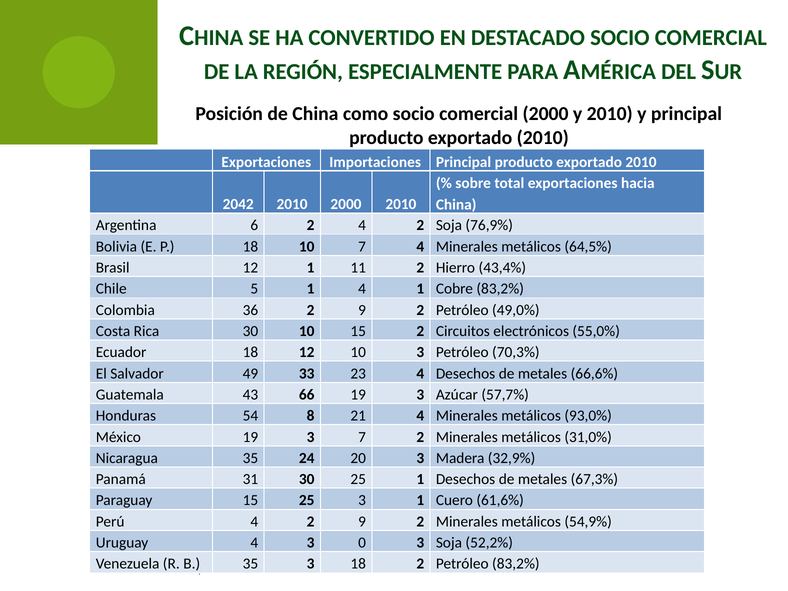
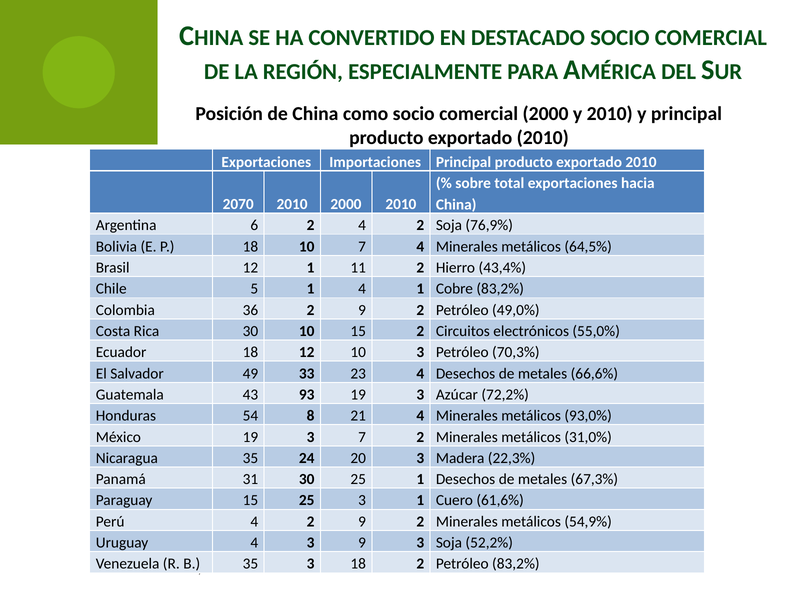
2042: 2042 -> 2070
66: 66 -> 93
57,7%: 57,7% -> 72,2%
32,9%: 32,9% -> 22,3%
3 0: 0 -> 9
